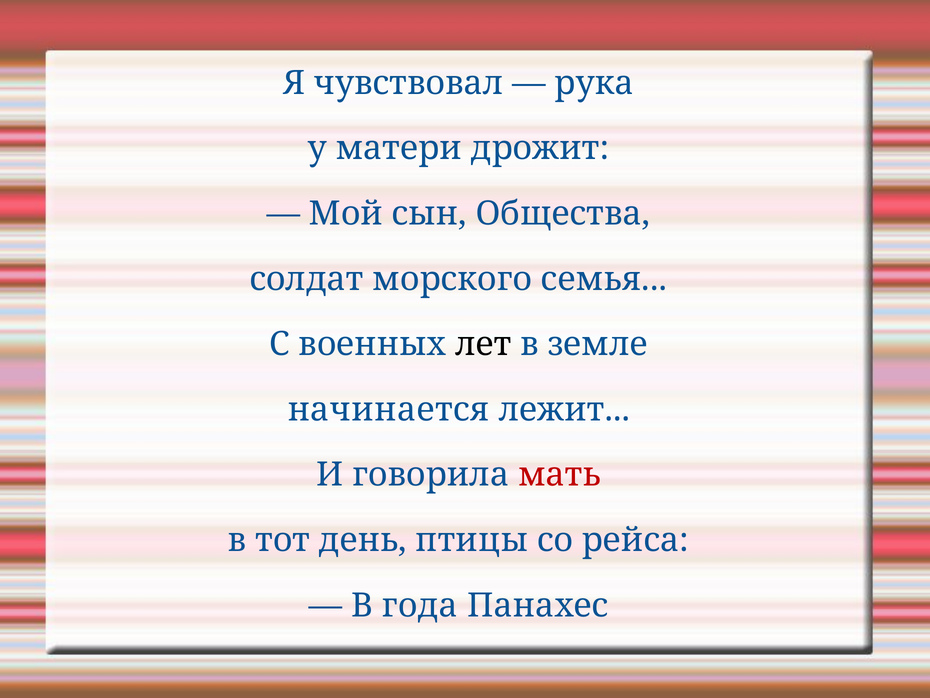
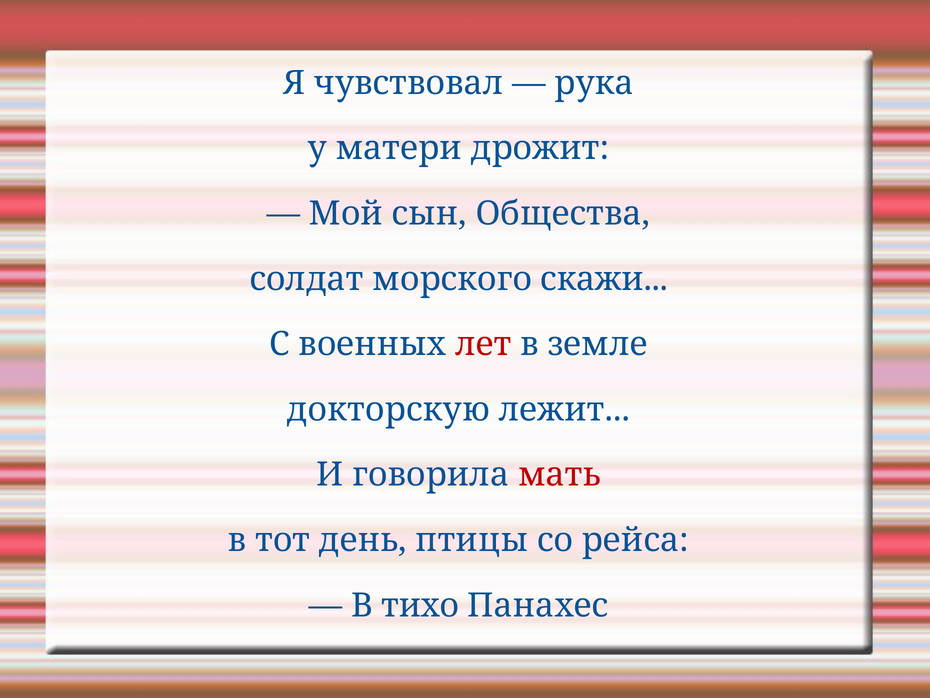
семья: семья -> скажи
лет colour: black -> red
начинается: начинается -> докторскую
года: года -> тихо
